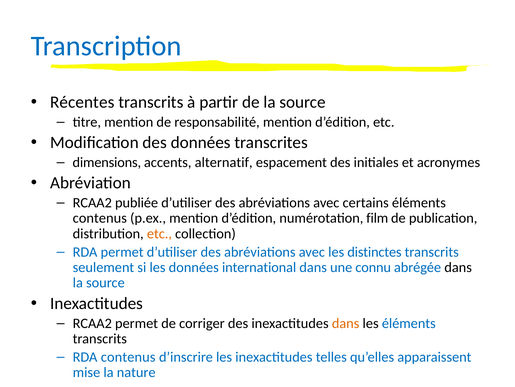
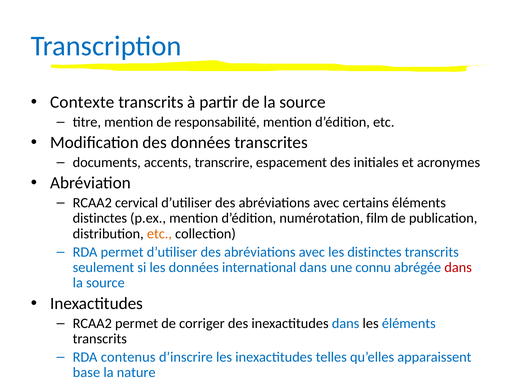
Récentes: Récentes -> Contexte
dimensions: dimensions -> documents
alternatif: alternatif -> transcrire
publiée: publiée -> cervical
contenus at (100, 218): contenus -> distinctes
dans at (458, 267) colour: black -> red
dans at (346, 323) colour: orange -> blue
mise: mise -> base
